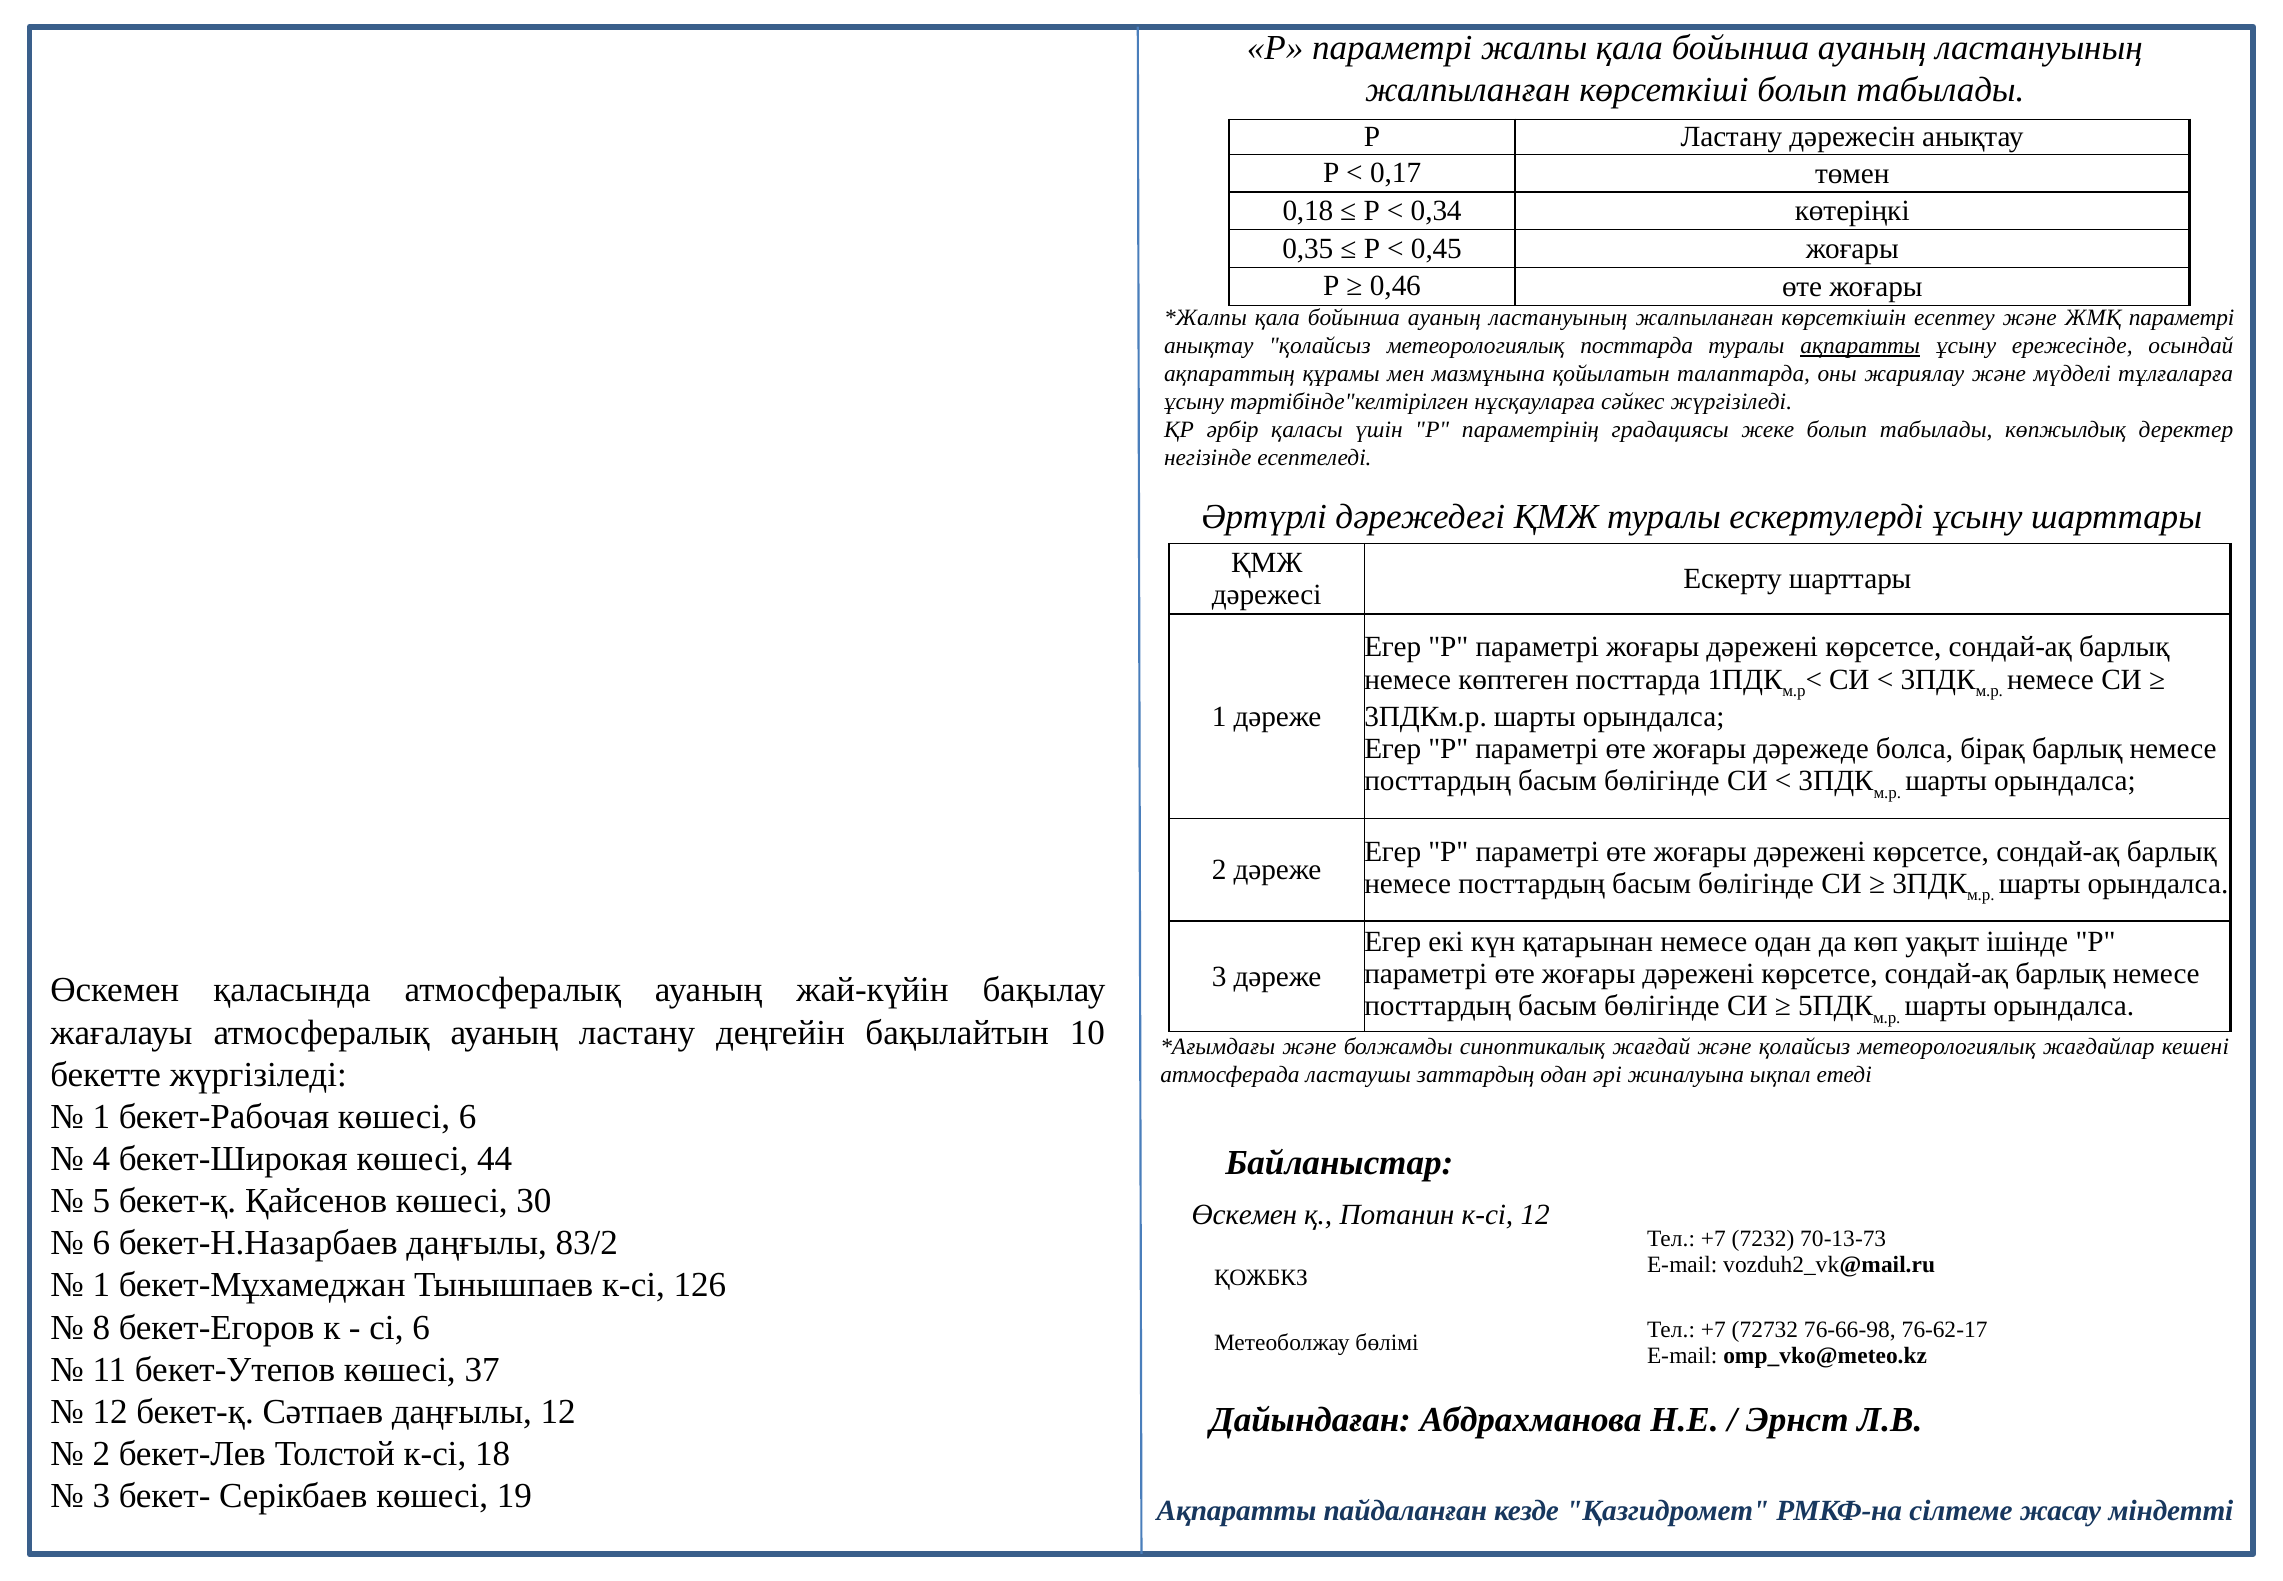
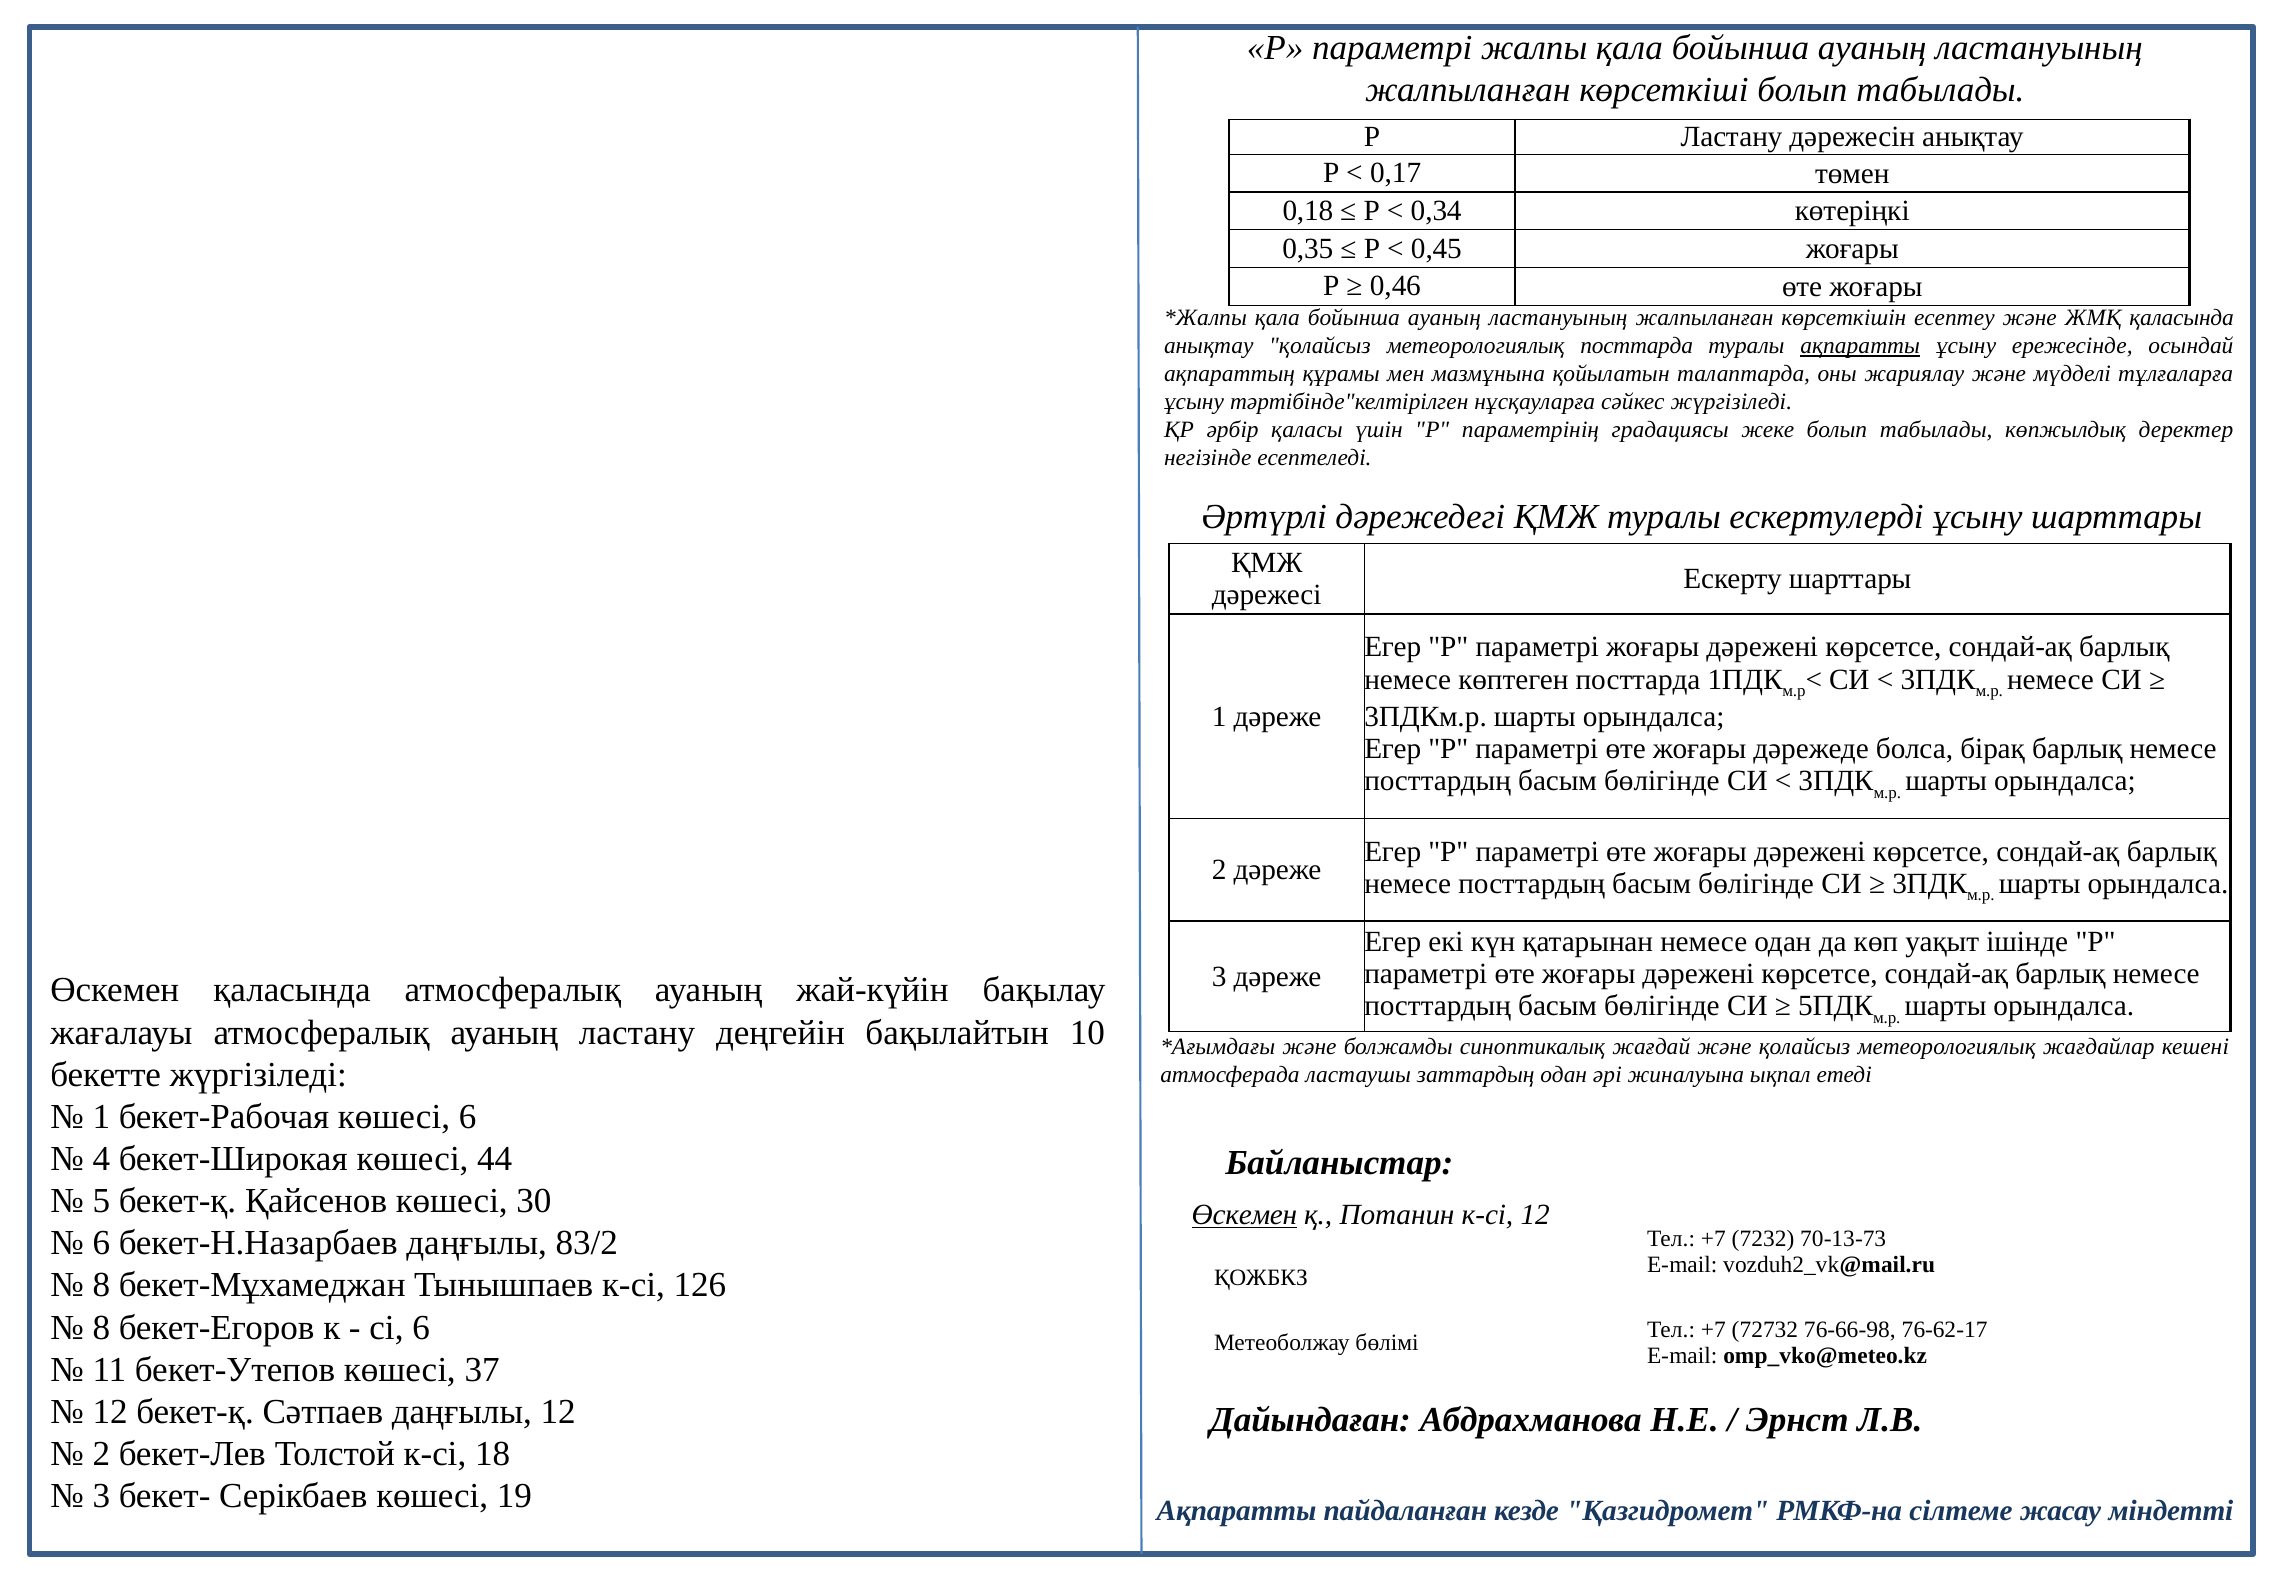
ЖМҚ параметрі: параметрі -> қаласында
Өскемен at (1244, 1215) underline: none -> present
1 at (101, 1285): 1 -> 8
